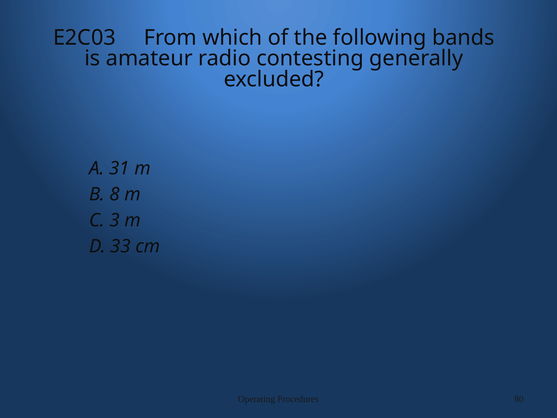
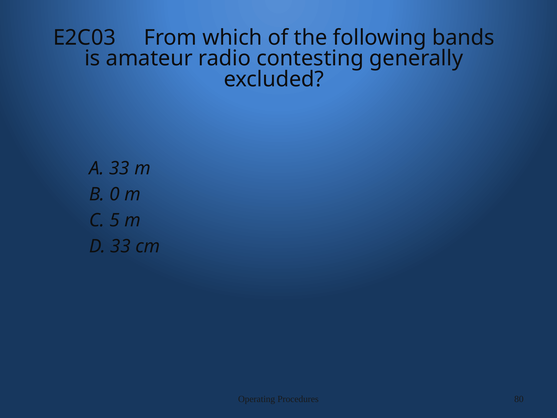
A 31: 31 -> 33
8: 8 -> 0
3: 3 -> 5
